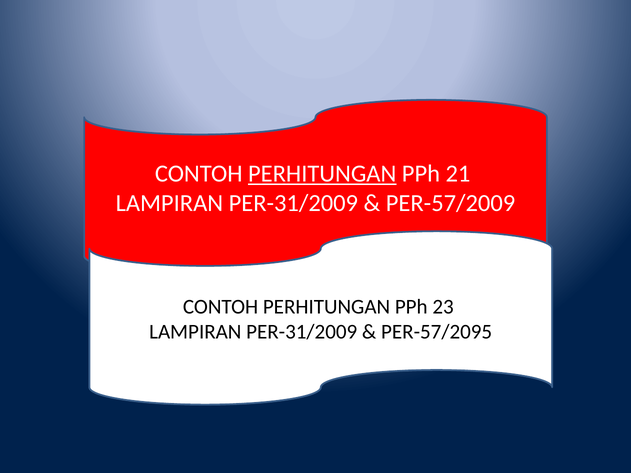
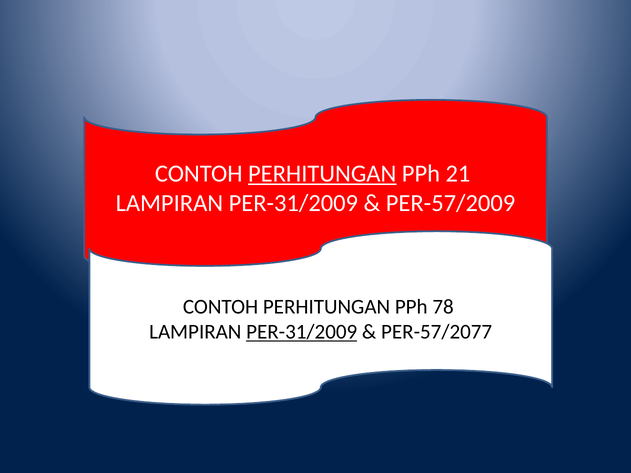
23: 23 -> 78
PER-31/2009 at (302, 332) underline: none -> present
PER-57/2095: PER-57/2095 -> PER-57/2077
